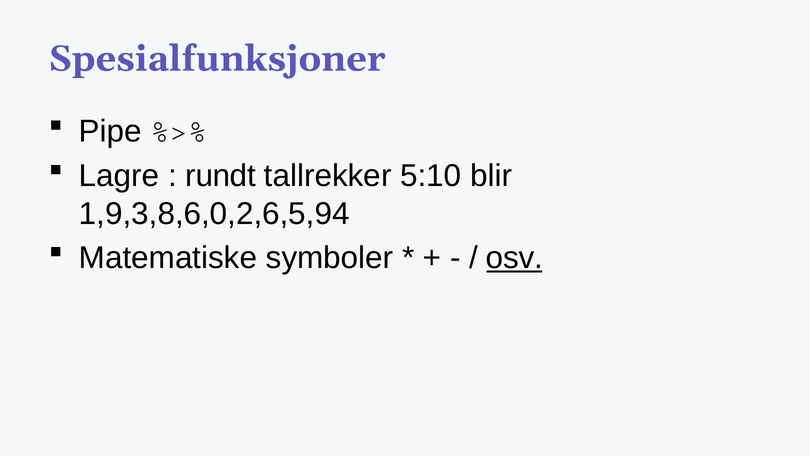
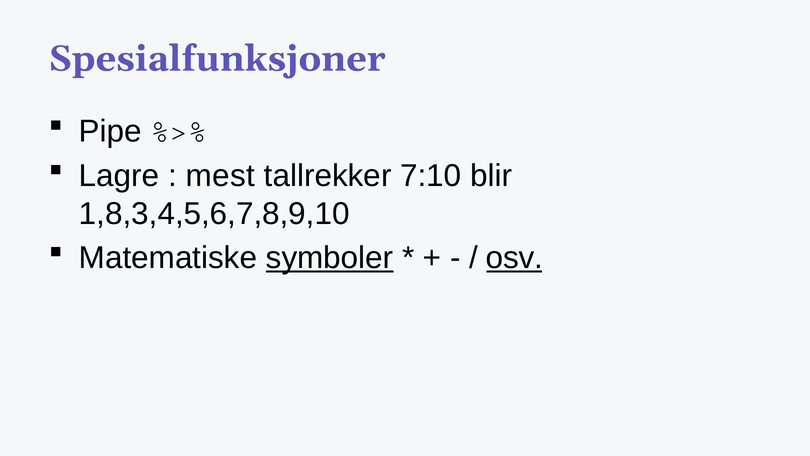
rundt: rundt -> mest
5:10: 5:10 -> 7:10
1,9,3,8,6,0,2,6,5,94: 1,9,3,8,6,0,2,6,5,94 -> 1,8,3,4,5,6,7,8,9,10
symboler underline: none -> present
